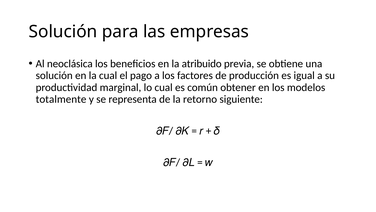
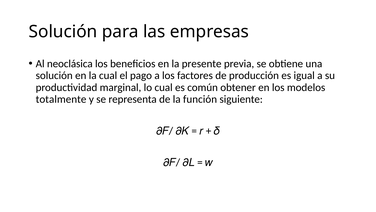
atribuido: atribuido -> presente
retorno: retorno -> función
